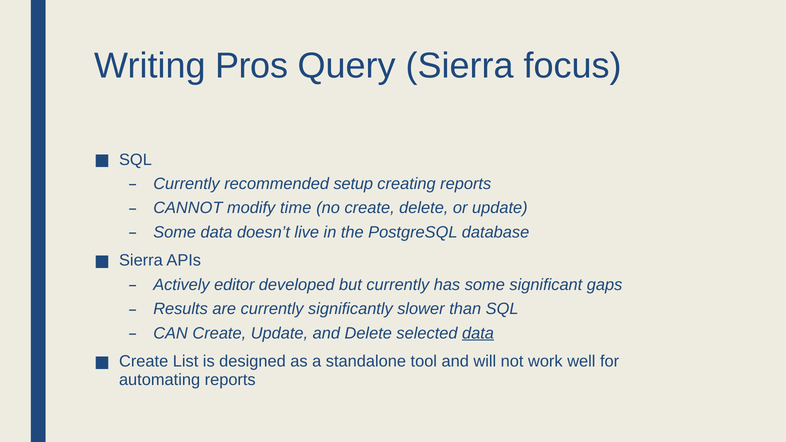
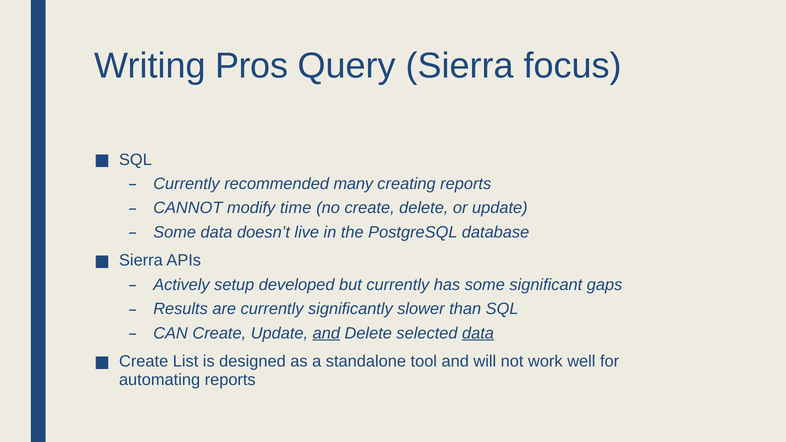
setup: setup -> many
editor: editor -> setup
and at (326, 333) underline: none -> present
